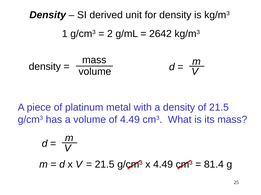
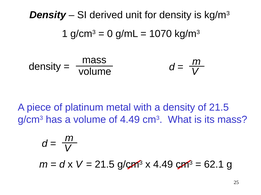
2: 2 -> 0
2642: 2642 -> 1070
81.4: 81.4 -> 62.1
